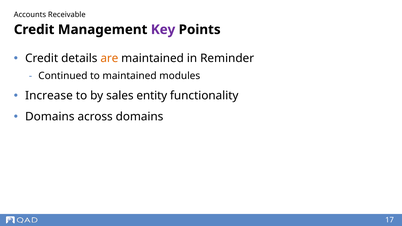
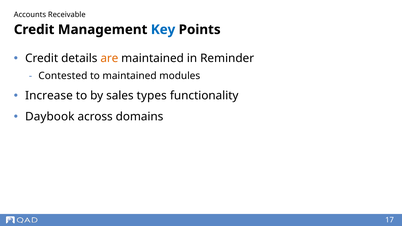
Key colour: purple -> blue
Continued: Continued -> Contested
entity: entity -> types
Domains at (50, 117): Domains -> Daybook
